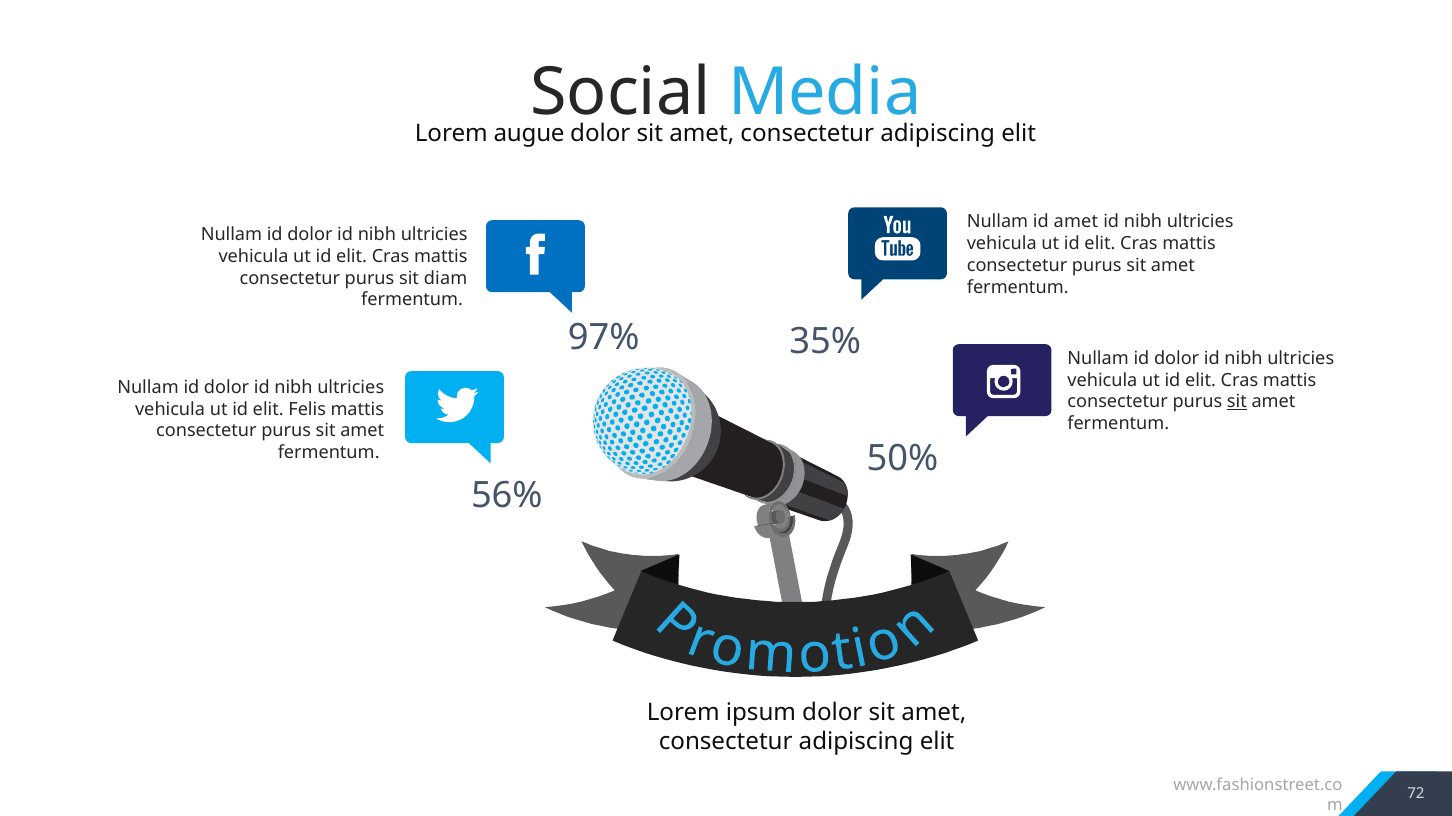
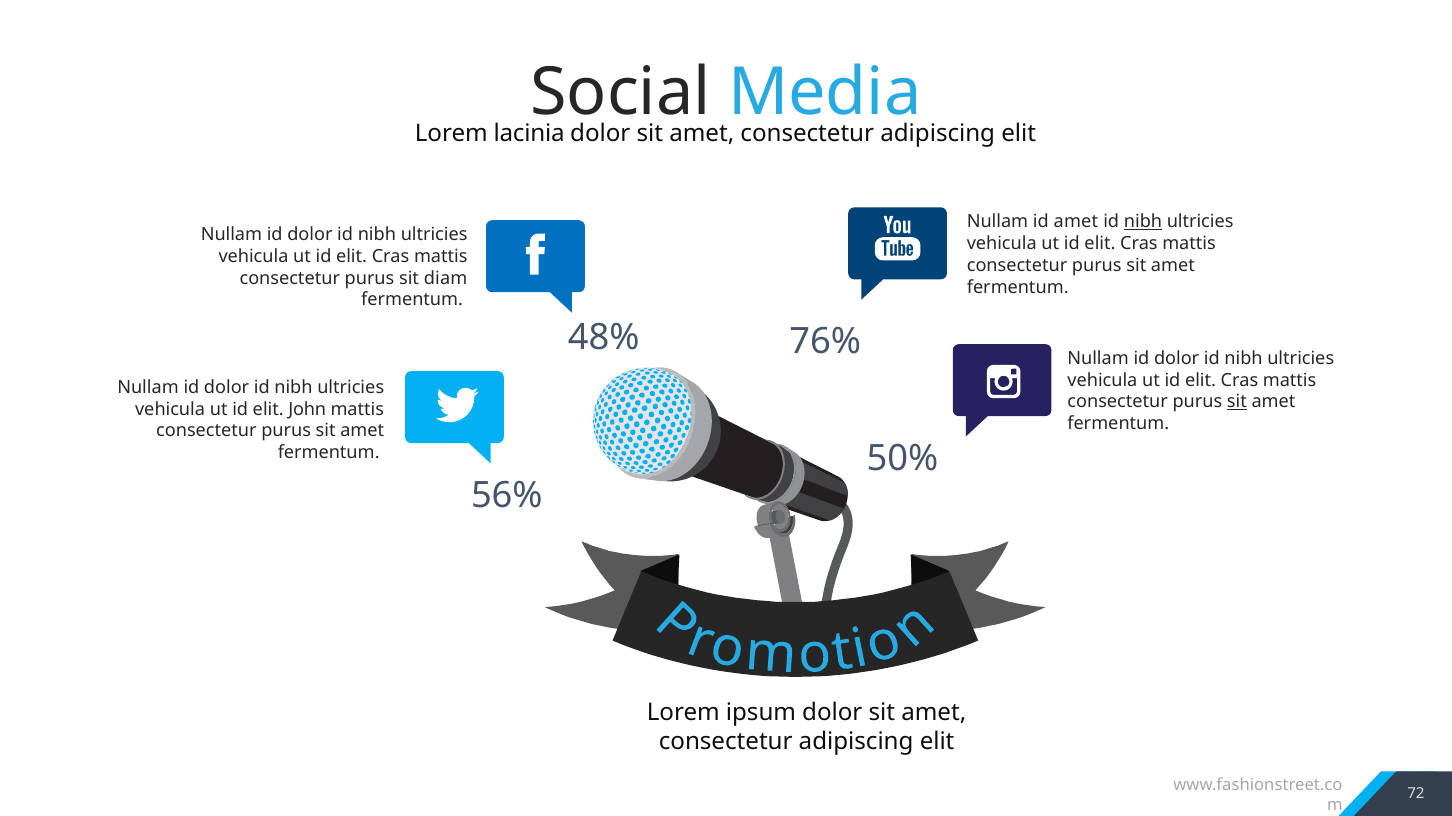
augue: augue -> lacinia
nibh at (1143, 222) underline: none -> present
97%: 97% -> 48%
35%: 35% -> 76%
Felis: Felis -> John
